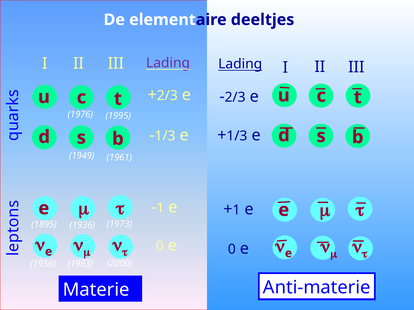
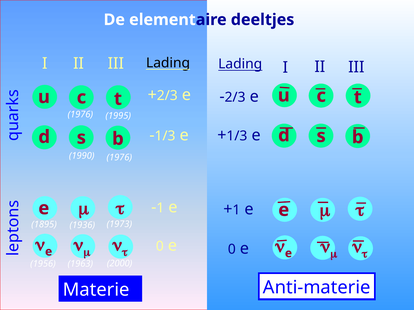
Lading at (168, 63) colour: purple -> black
1949: 1949 -> 1990
1961 at (119, 158): 1961 -> 1976
